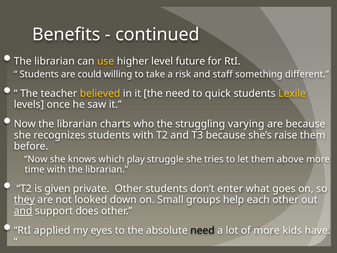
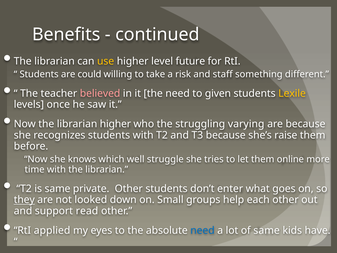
believed colour: yellow -> pink
quick: quick -> given
librarian charts: charts -> higher
play: play -> well
above: above -> online
is given: given -> same
and at (23, 211) underline: present -> none
does: does -> read
need at (202, 230) colour: black -> blue
of more: more -> same
